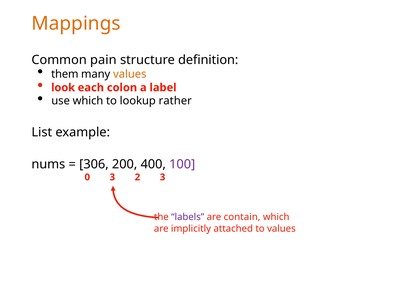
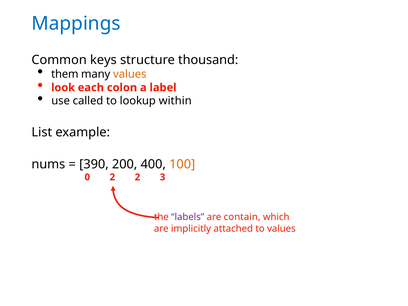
Mappings colour: orange -> blue
pain: pain -> keys
definition: definition -> thousand
use which: which -> called
rather: rather -> within
306: 306 -> 390
100 colour: purple -> orange
0 3: 3 -> 2
